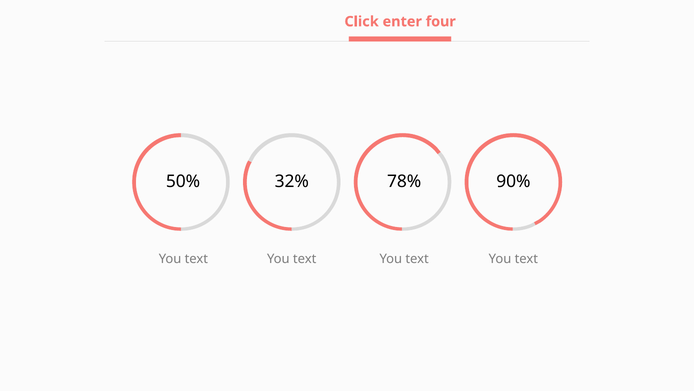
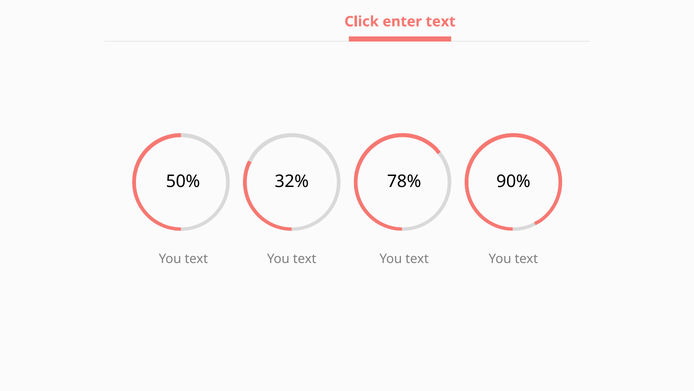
enter four: four -> text
